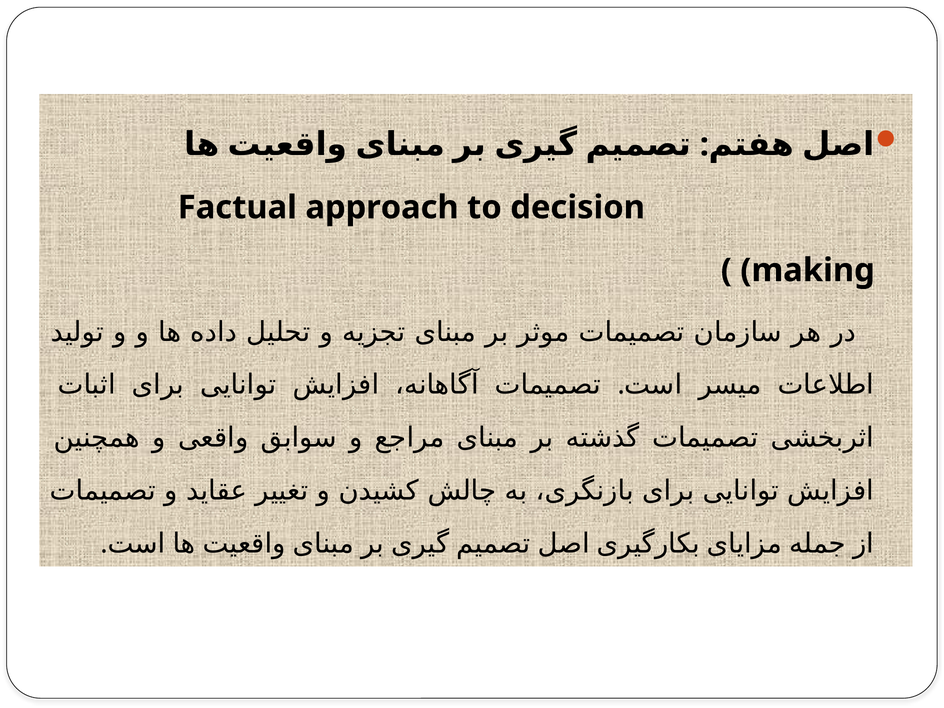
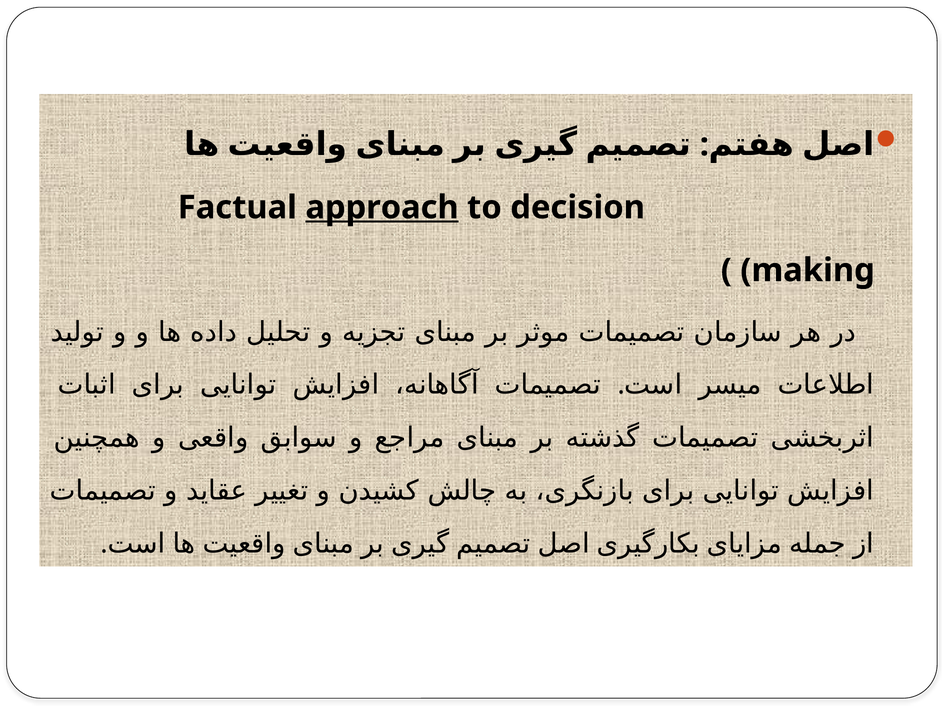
approach underline: none -> present
